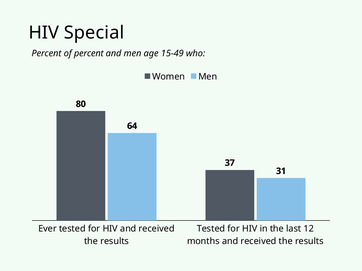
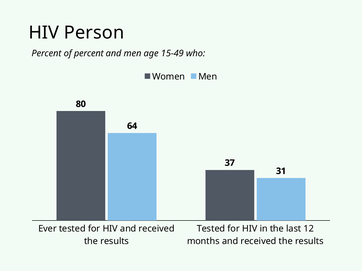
Special: Special -> Person
